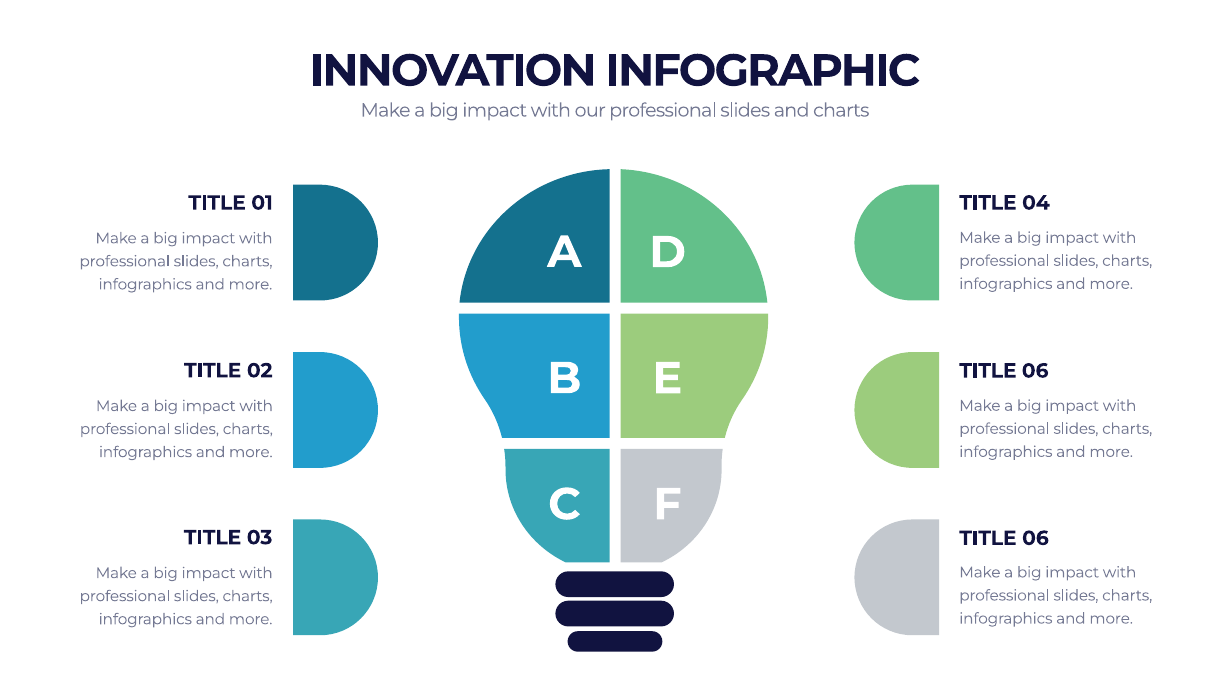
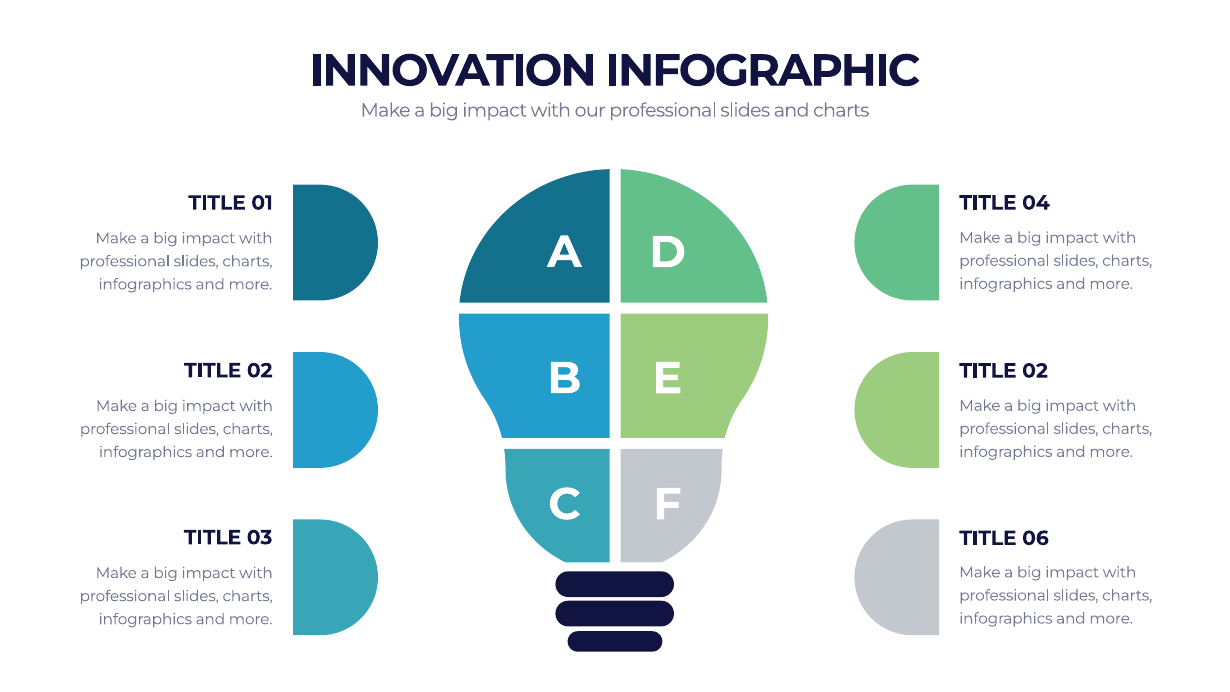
E TITLE 06: 06 -> 02
